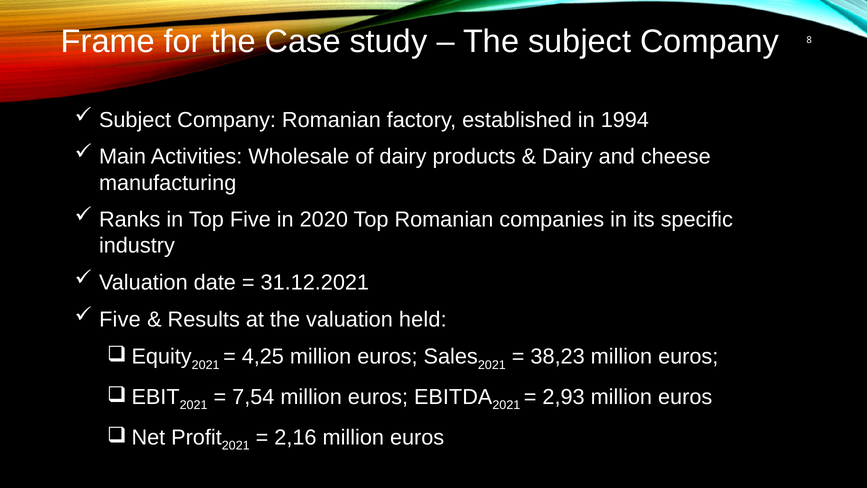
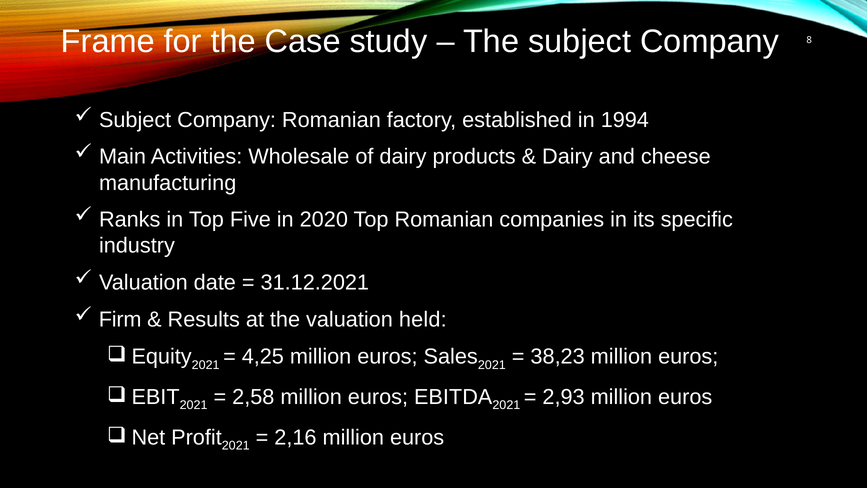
Five at (120, 319): Five -> Firm
7,54: 7,54 -> 2,58
